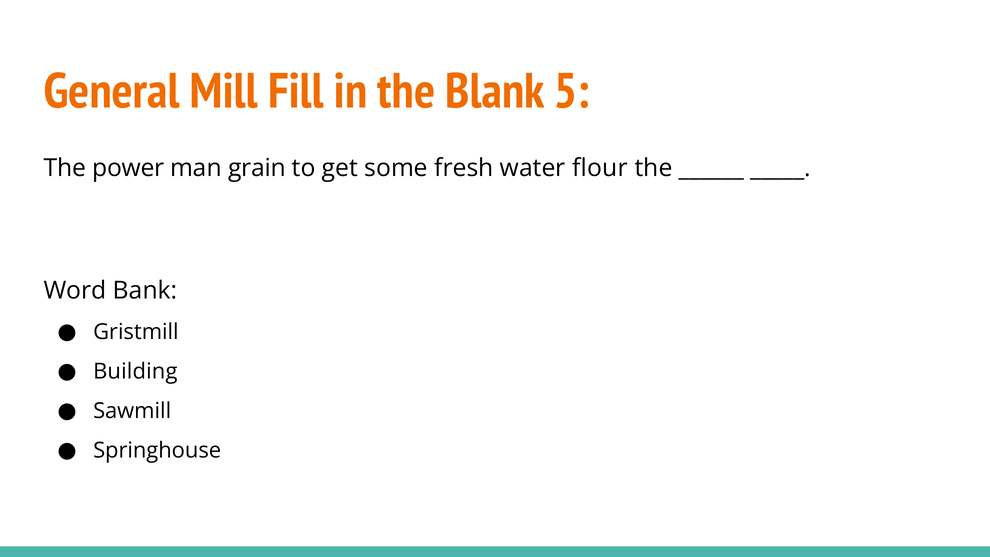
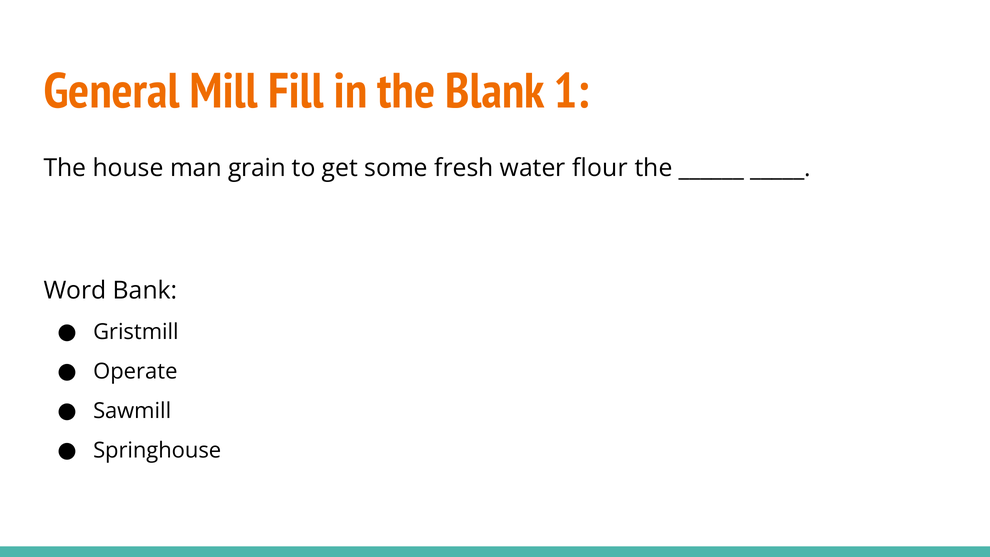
5: 5 -> 1
power: power -> house
Building: Building -> Operate
